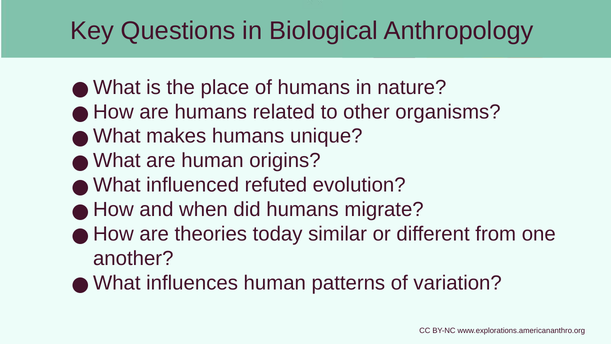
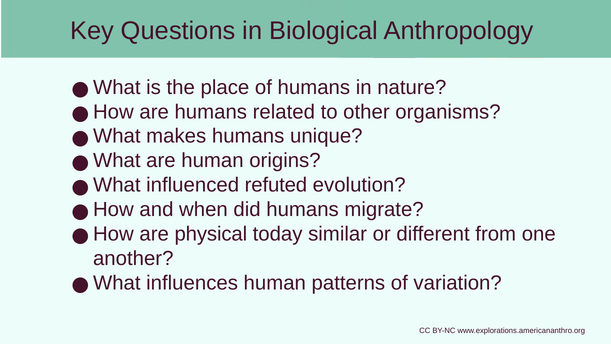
theories: theories -> physical
